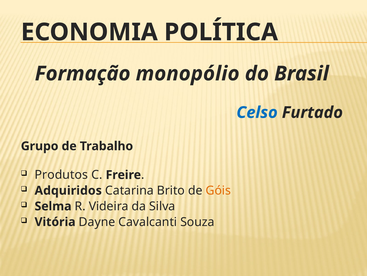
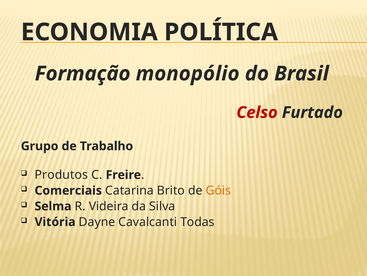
Celso colour: blue -> red
Adquiridos: Adquiridos -> Comerciais
Souza: Souza -> Todas
